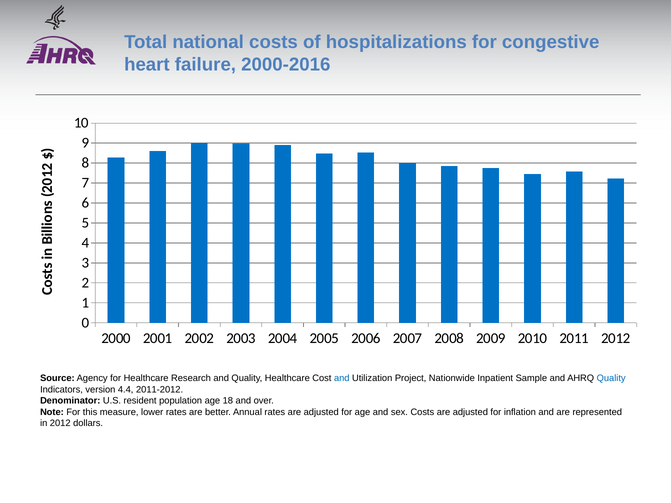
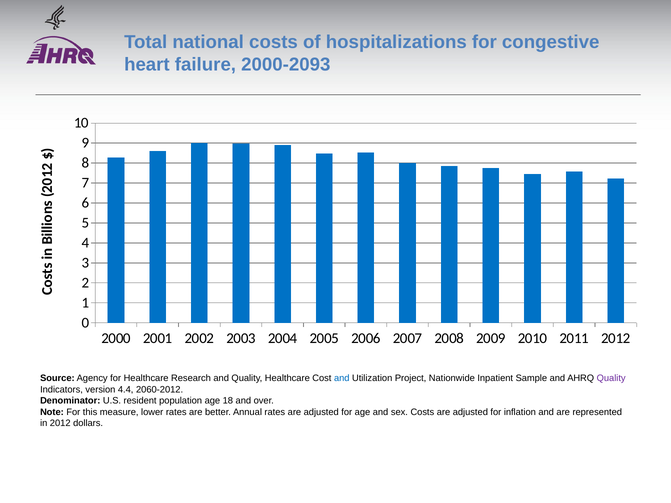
2000-2016: 2000-2016 -> 2000-2093
Quality at (611, 379) colour: blue -> purple
2011-2012: 2011-2012 -> 2060-2012
